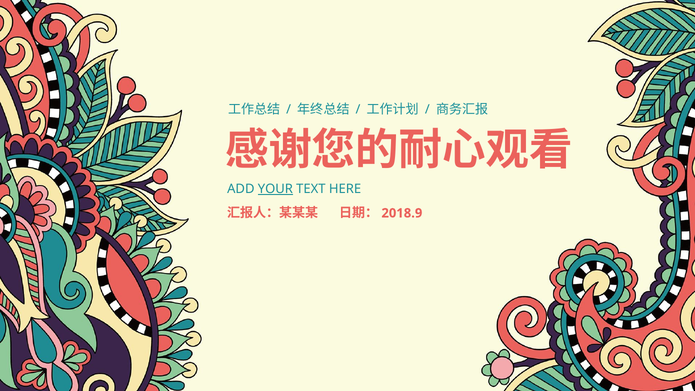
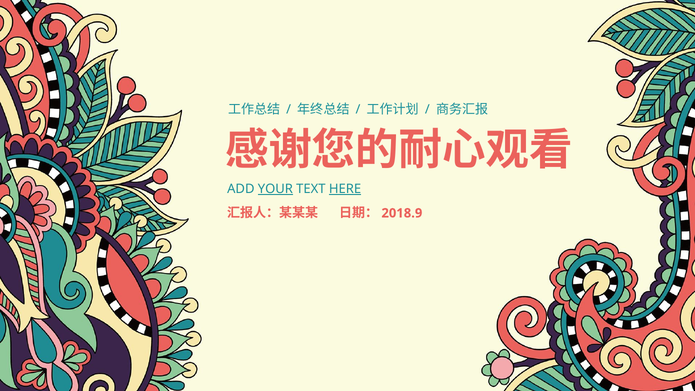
HERE underline: none -> present
